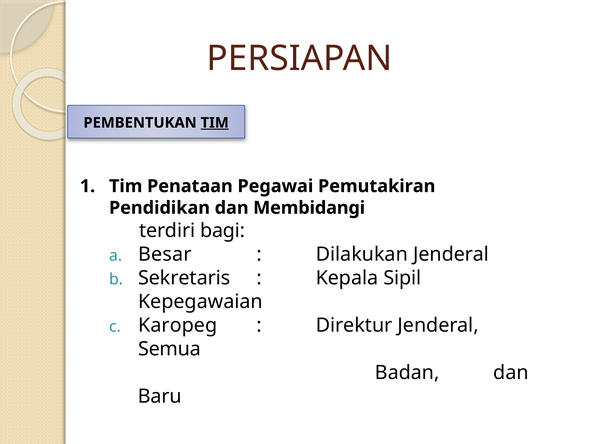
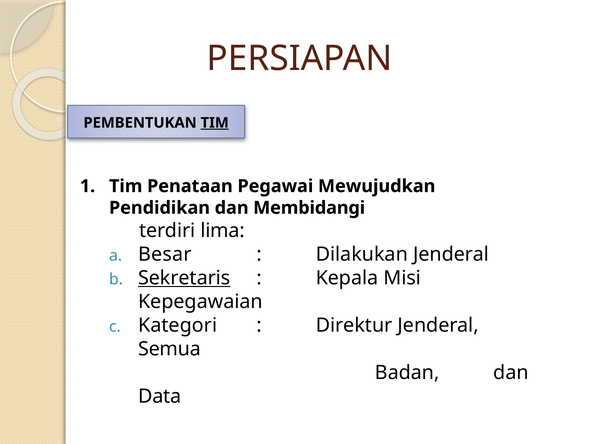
Pemutakiran: Pemutakiran -> Mewujudkan
bagi: bagi -> lima
Sekretaris underline: none -> present
Sipil: Sipil -> Misi
Karopeg: Karopeg -> Kategori
Baru: Baru -> Data
